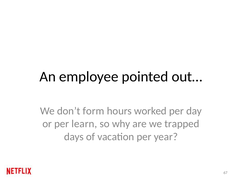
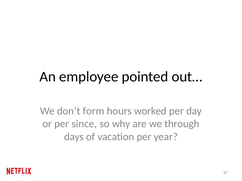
learn: learn -> since
trapped: trapped -> through
